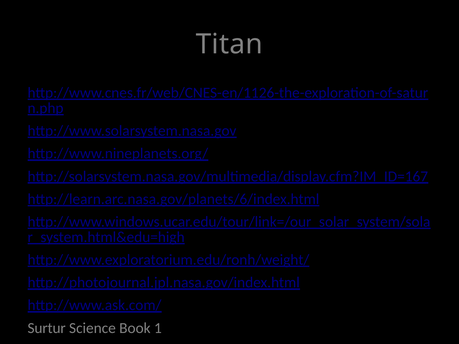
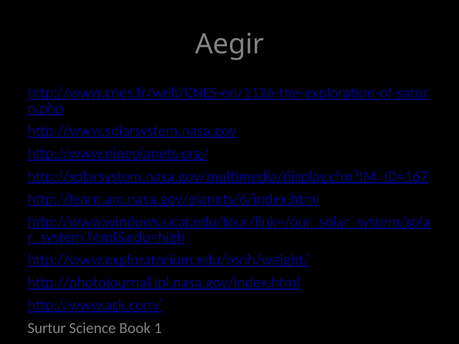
Titan: Titan -> Aegir
